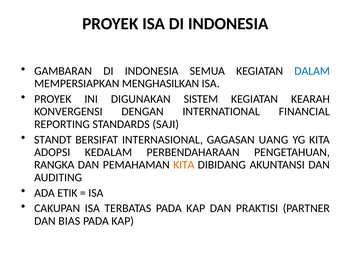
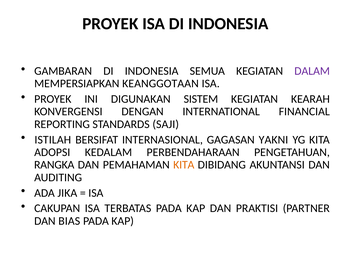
DALAM colour: blue -> purple
MENGHASILKAN: MENGHASILKAN -> KEANGGOTAAN
STANDT: STANDT -> ISTILAH
UANG: UANG -> YAKNI
ETIK: ETIK -> JIKA
